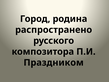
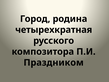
распространено: распространено -> четырехкратная
